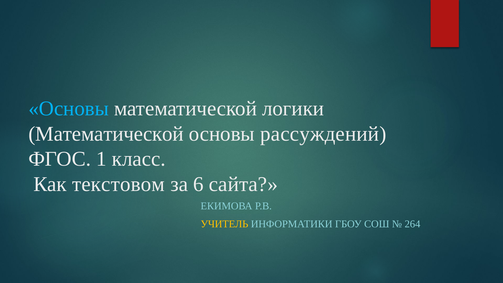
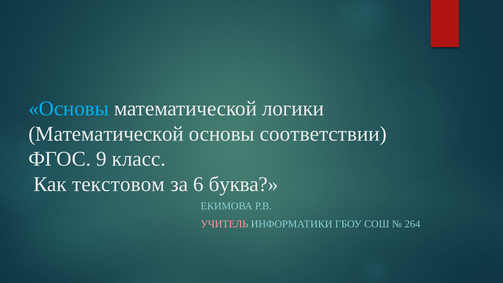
рассуждений: рассуждений -> соответствии
1: 1 -> 9
сайта: сайта -> буква
УЧИТЕЛЬ colour: yellow -> pink
